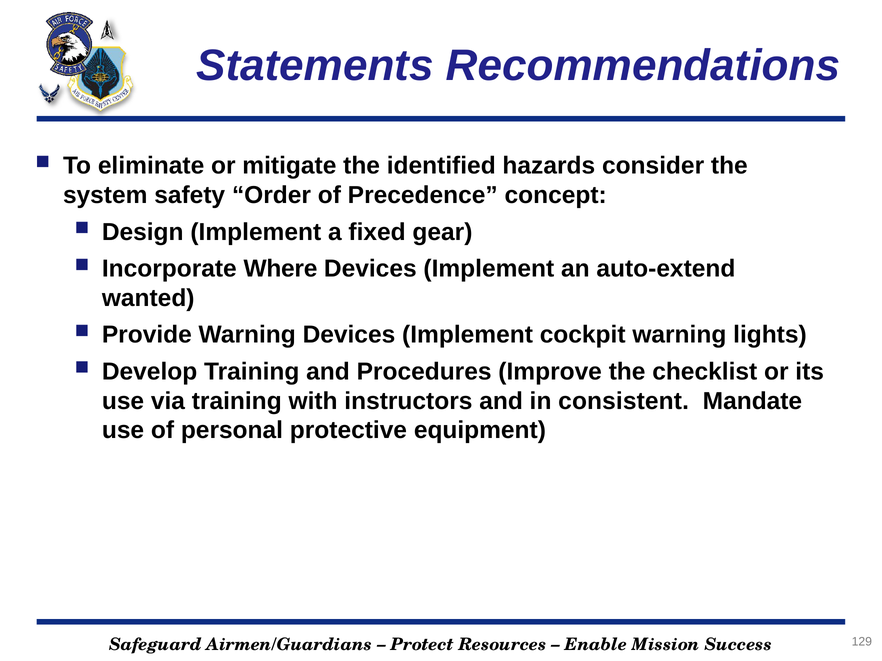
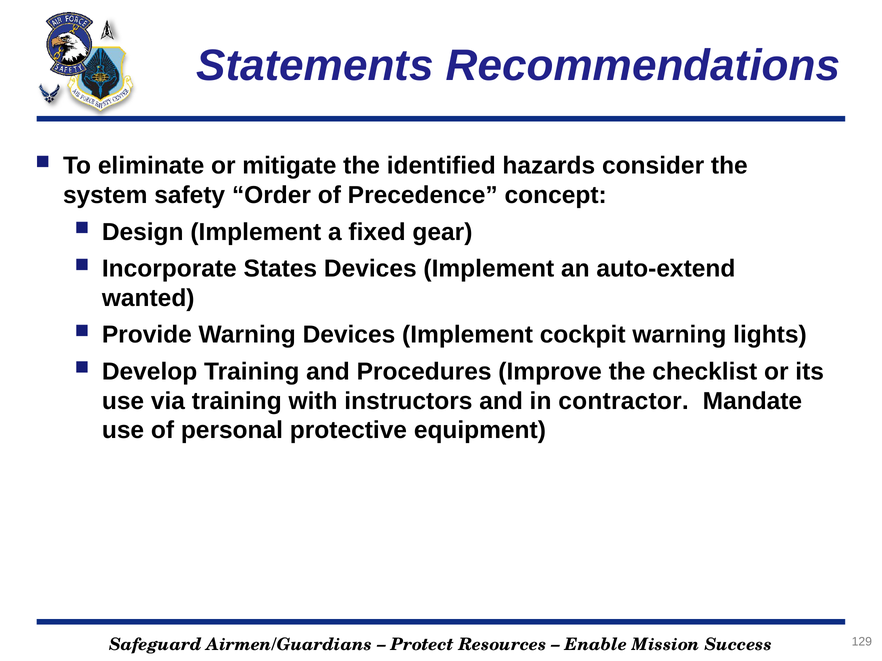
Where: Where -> States
consistent: consistent -> contractor
